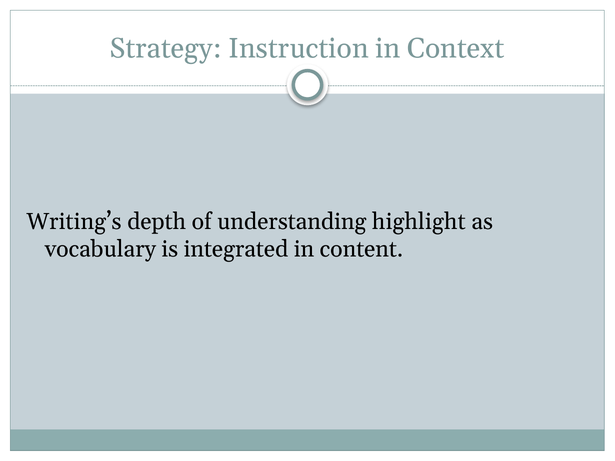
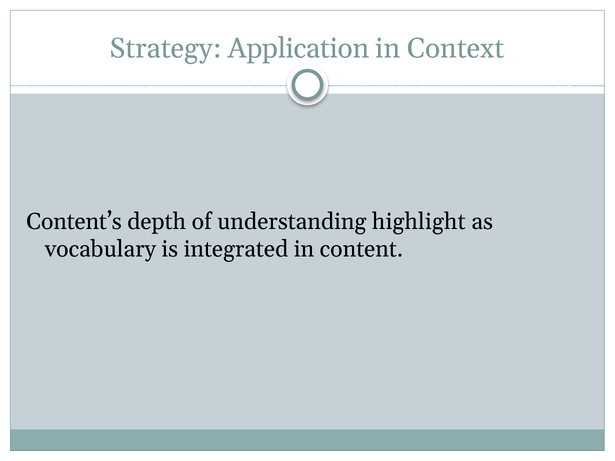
Instruction: Instruction -> Application
Writing’s: Writing’s -> Content’s
